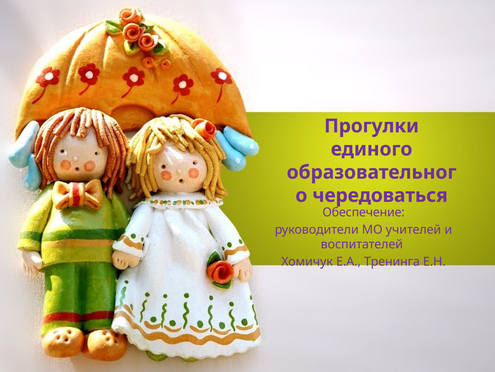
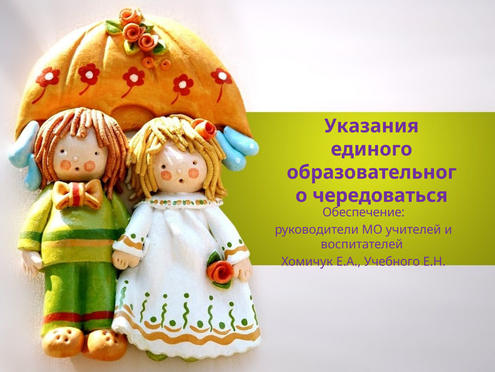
Прогулки: Прогулки -> Указания
Тренинга: Тренинга -> Учебного
